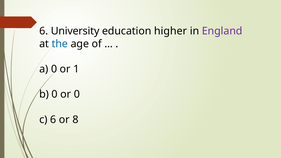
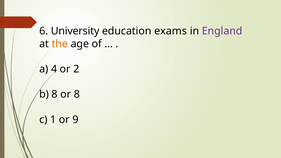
higher: higher -> exams
the colour: blue -> orange
a 0: 0 -> 4
1: 1 -> 2
b 0: 0 -> 8
or 0: 0 -> 8
c 6: 6 -> 1
8: 8 -> 9
